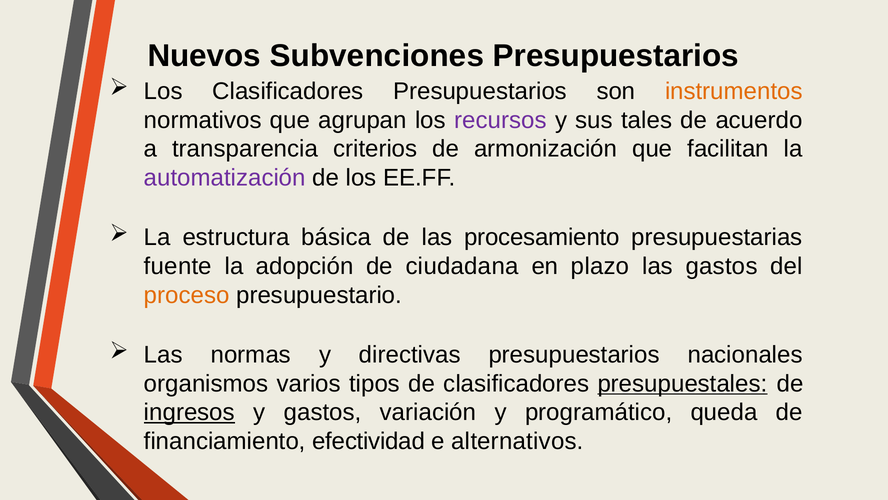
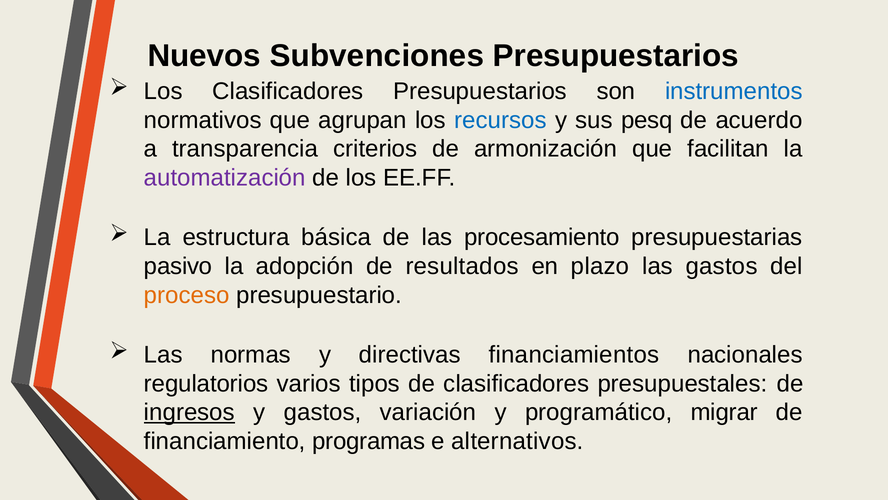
instrumentos colour: orange -> blue
recursos colour: purple -> blue
tales: tales -> pesq
fuente: fuente -> pasivo
ciudadana: ciudadana -> resultados
directivas presupuestarios: presupuestarios -> financiamientos
organismos: organismos -> regulatorios
presupuestales underline: present -> none
queda: queda -> migrar
efectividad: efectividad -> programas
